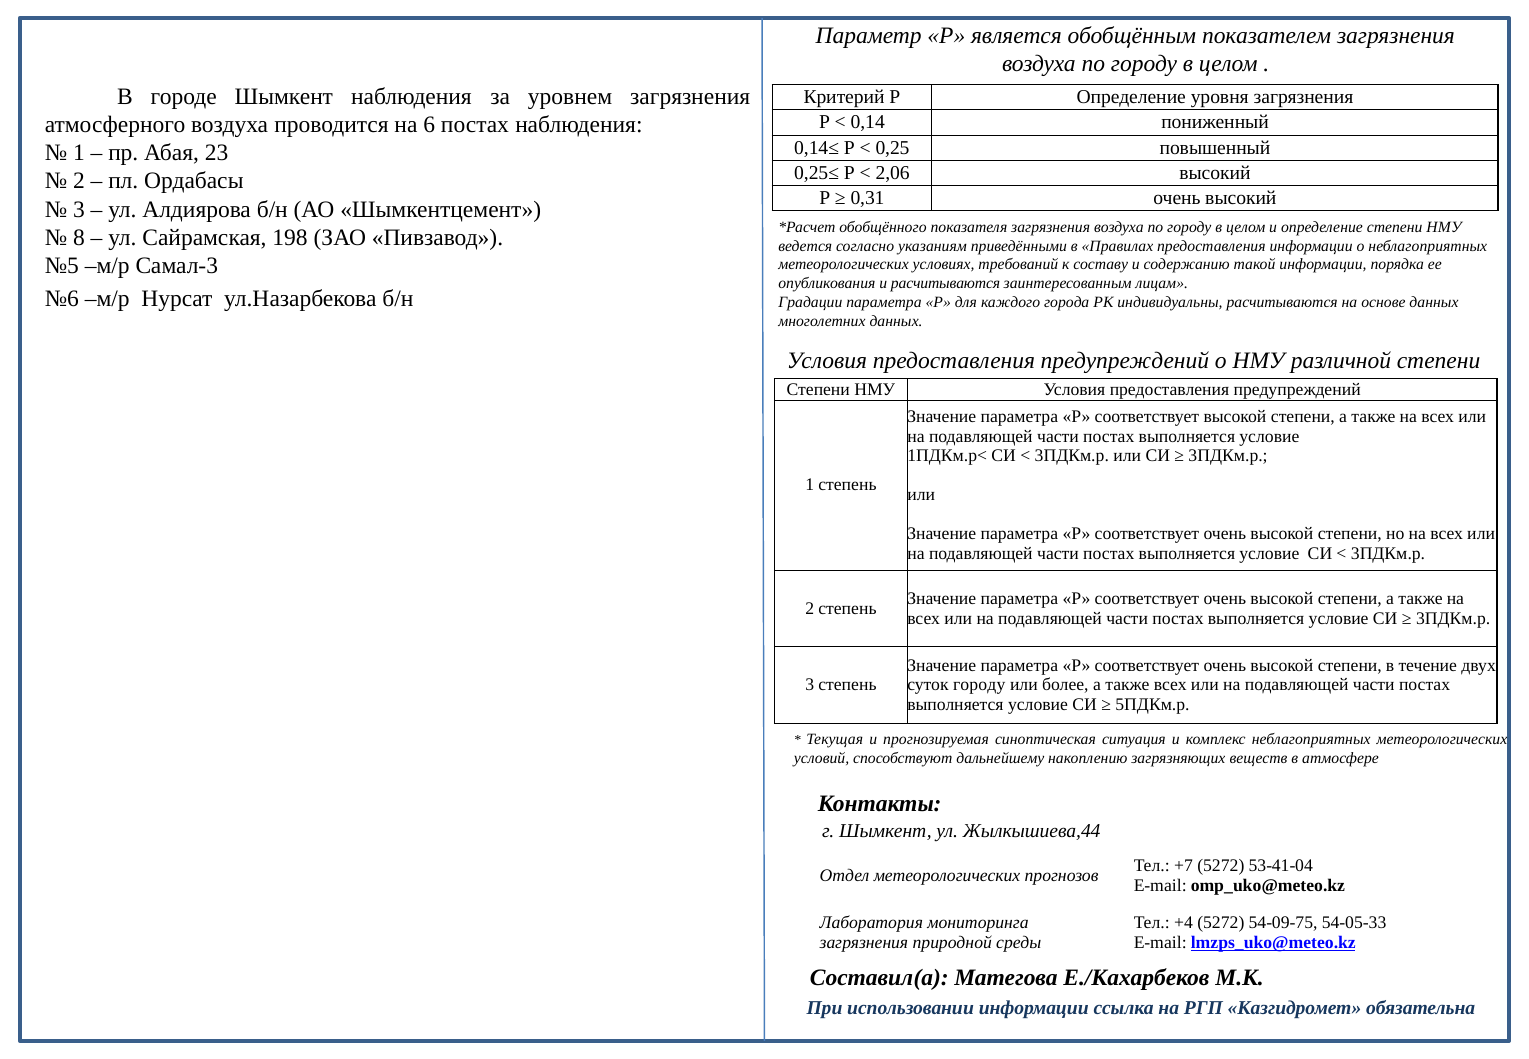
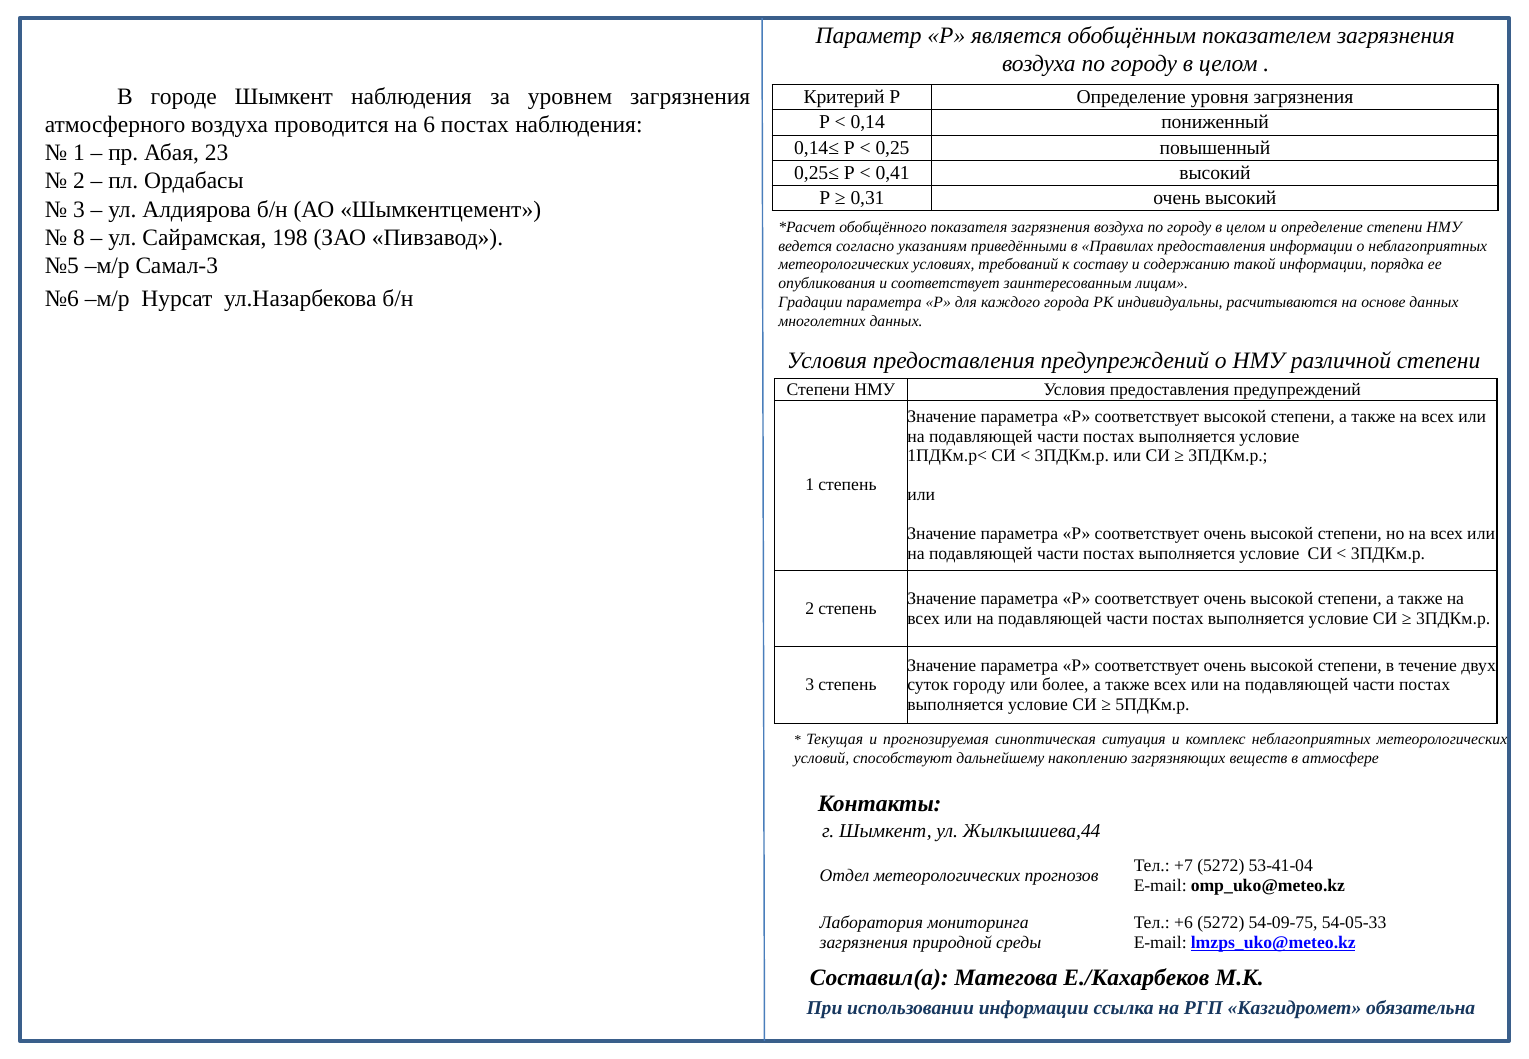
2,06: 2,06 -> 0,41
и расчитываются: расчитываются -> соответствует
+4: +4 -> +6
